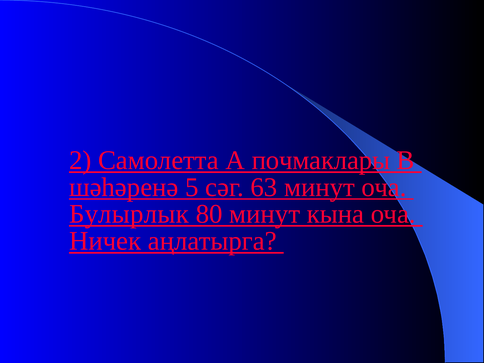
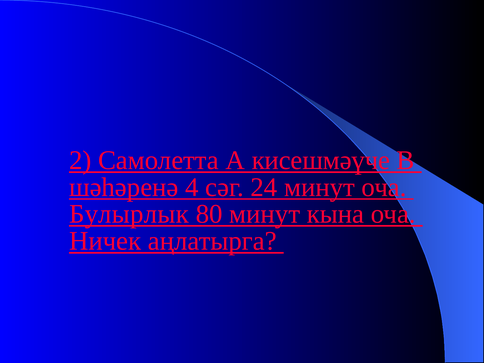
почмаклары: почмаклары -> кисешмәүче
5: 5 -> 4
63: 63 -> 24
